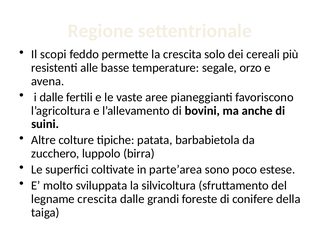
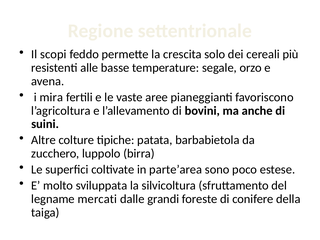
i dalle: dalle -> mira
legname crescita: crescita -> mercati
